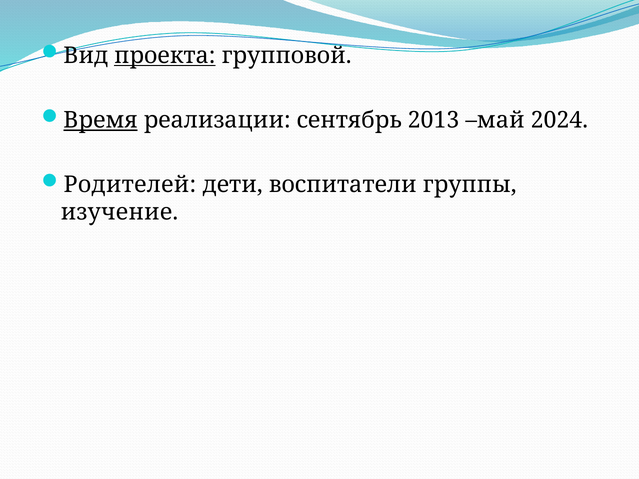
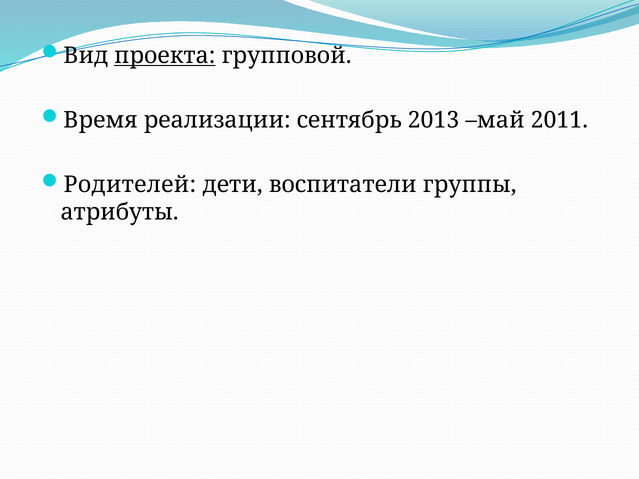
Время underline: present -> none
2024: 2024 -> 2011
изучение: изучение -> атрибуты
